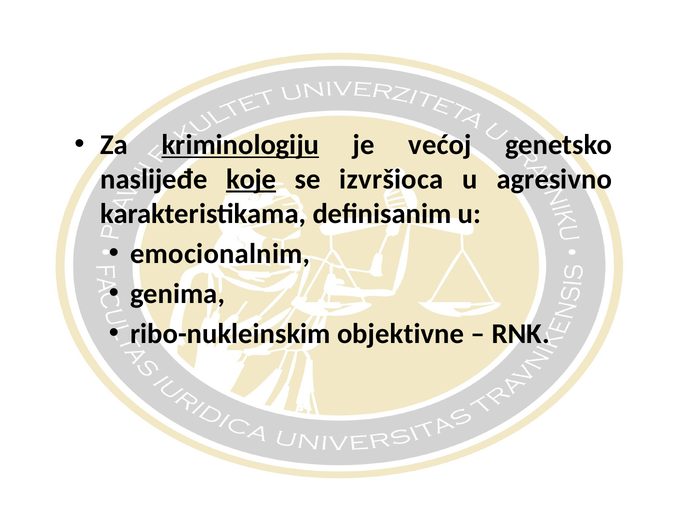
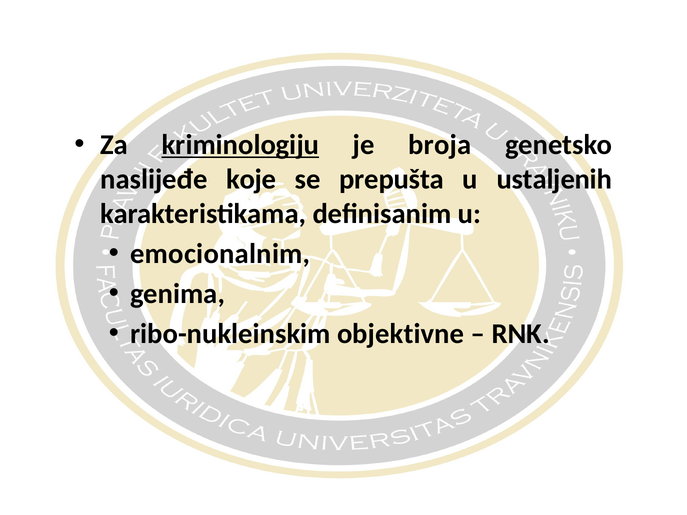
većoj: većoj -> broja
koje underline: present -> none
izvršioca: izvršioca -> prepušta
agresivno: agresivno -> ustaljenih
